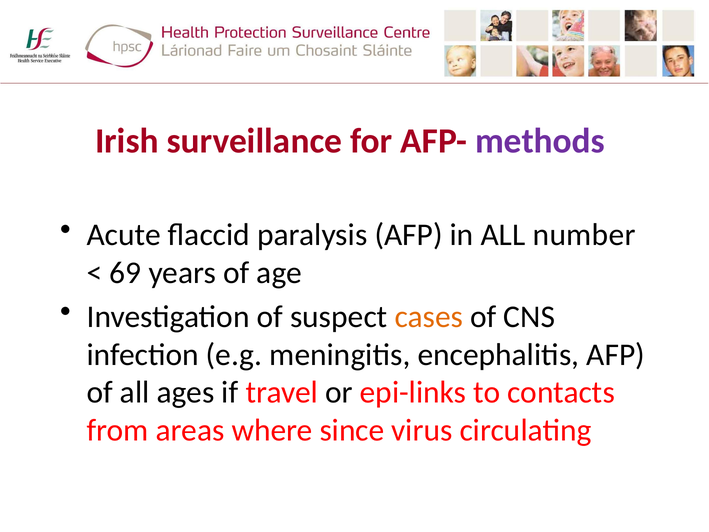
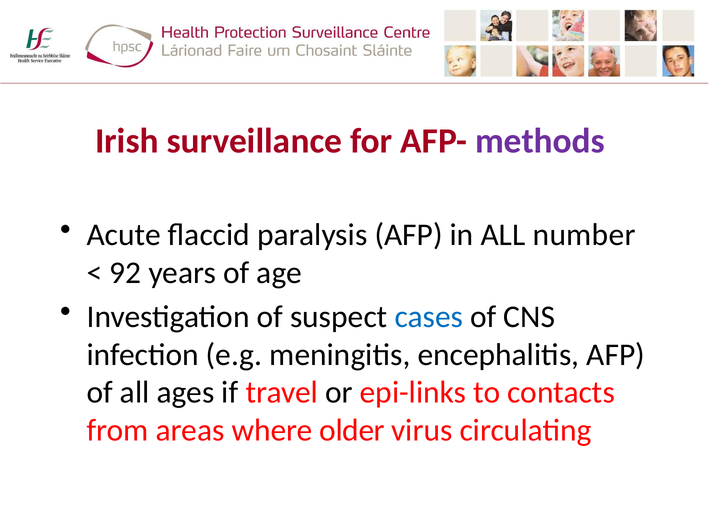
69: 69 -> 92
cases colour: orange -> blue
since: since -> older
